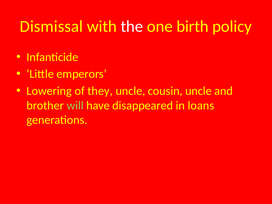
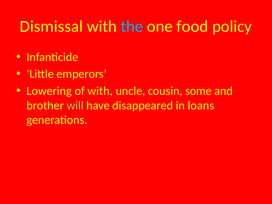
the colour: white -> light blue
birth: birth -> food
of they: they -> with
cousin uncle: uncle -> some
